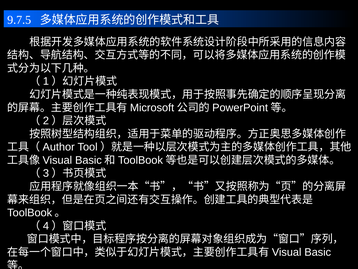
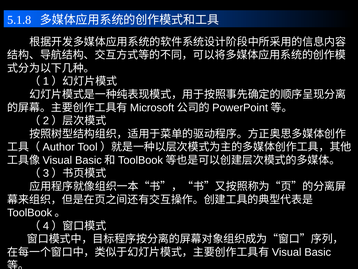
9.7.5: 9.7.5 -> 5.1.8
